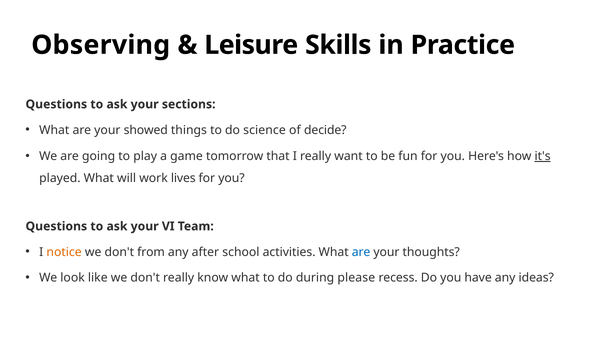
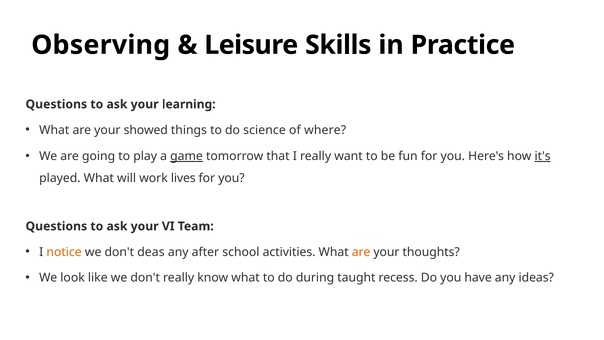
sections: sections -> learning
decide: decide -> where
game underline: none -> present
from: from -> deas
are at (361, 252) colour: blue -> orange
please: please -> taught
